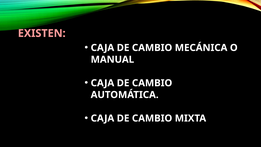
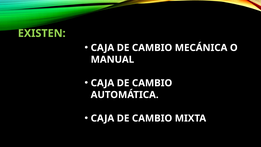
EXISTEN colour: pink -> light green
